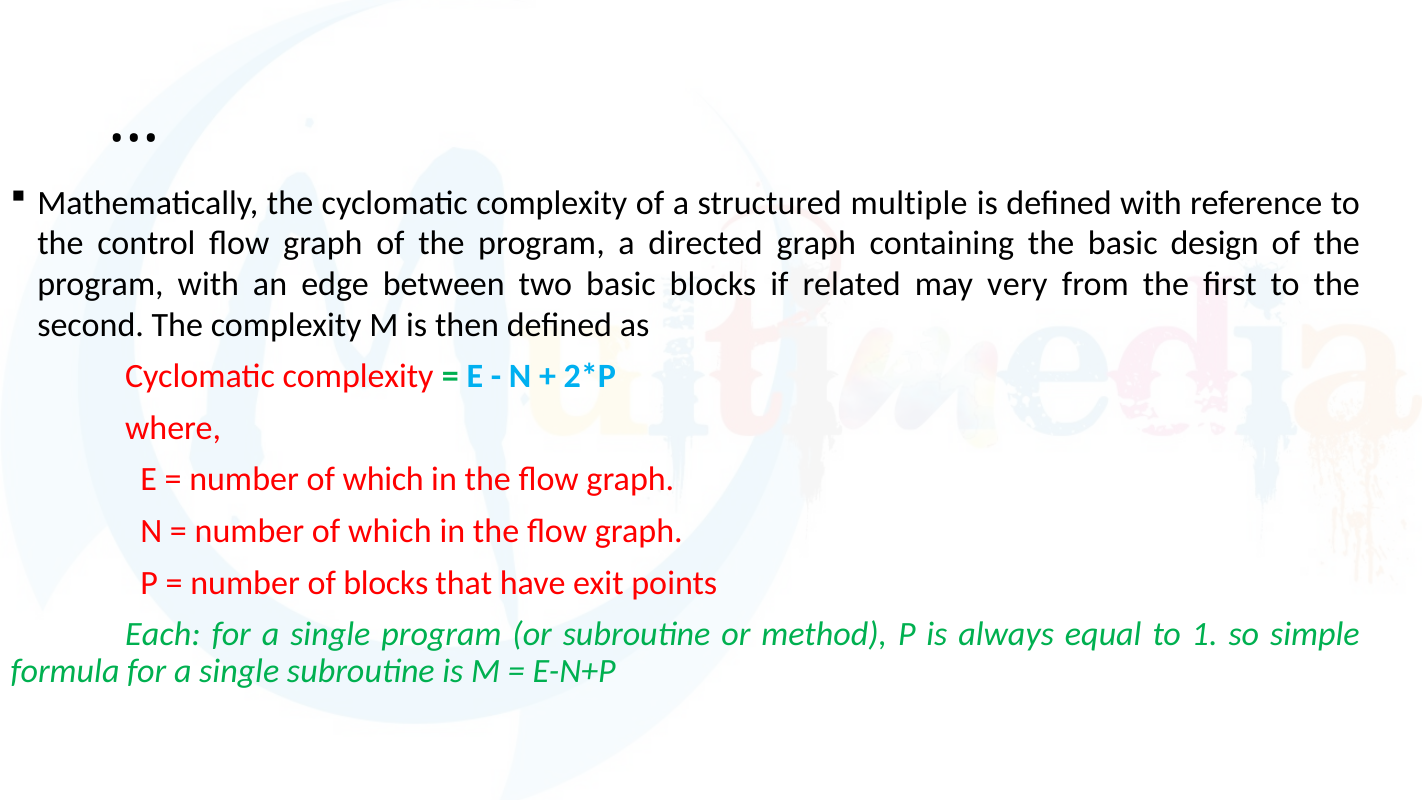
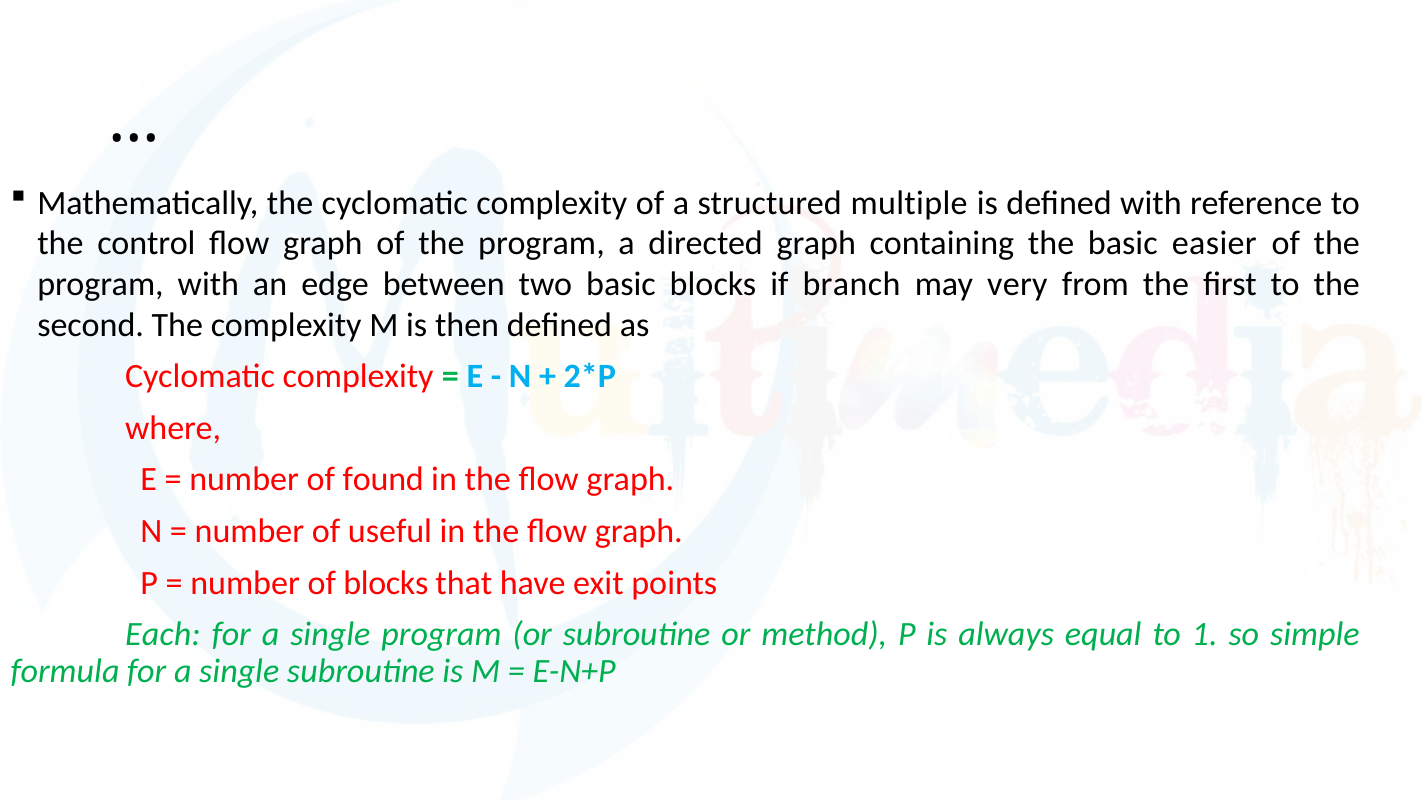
design: design -> easier
related: related -> branch
which at (383, 480): which -> found
which at (390, 531): which -> useful
